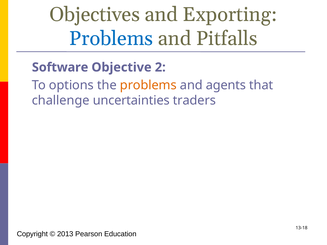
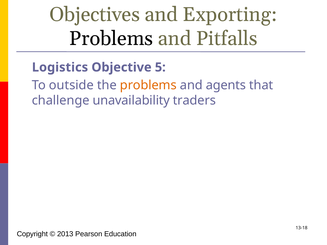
Problems at (111, 38) colour: blue -> black
Software: Software -> Logistics
2: 2 -> 5
options: options -> outside
uncertainties: uncertainties -> unavailability
